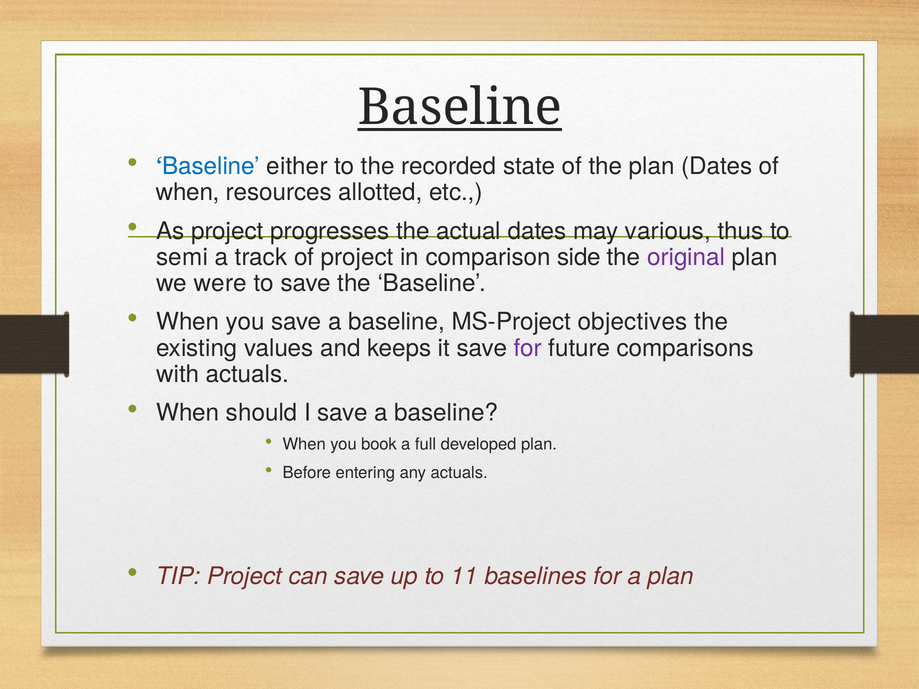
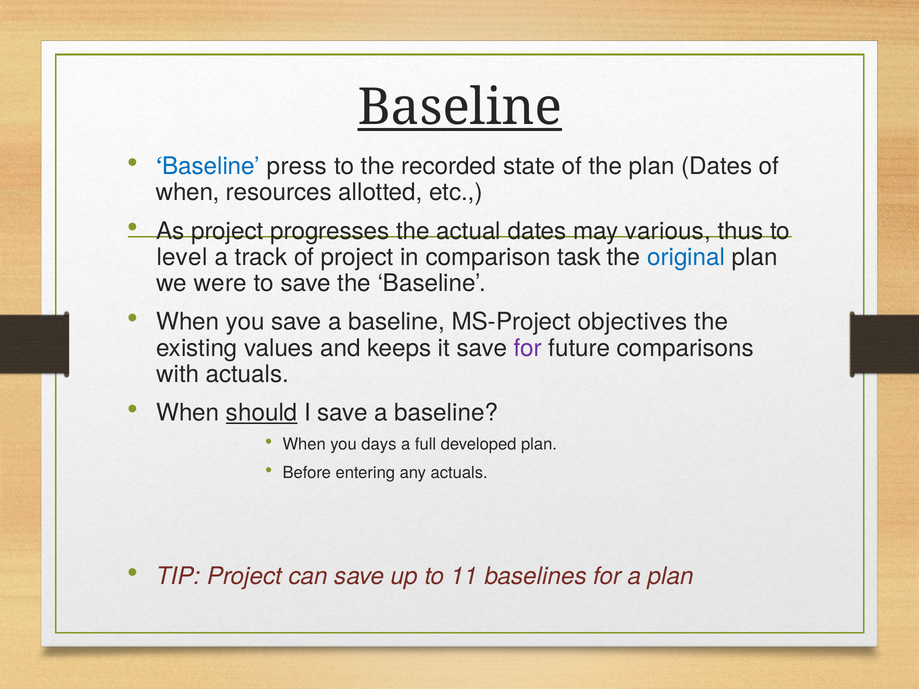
either: either -> press
semi: semi -> level
side: side -> task
original colour: purple -> blue
should underline: none -> present
book: book -> days
